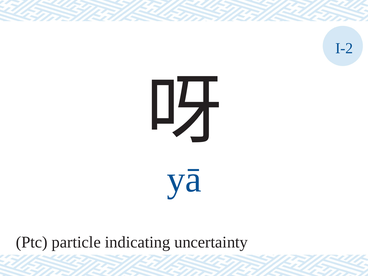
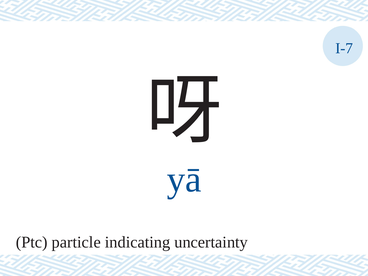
I-2: I-2 -> I-7
